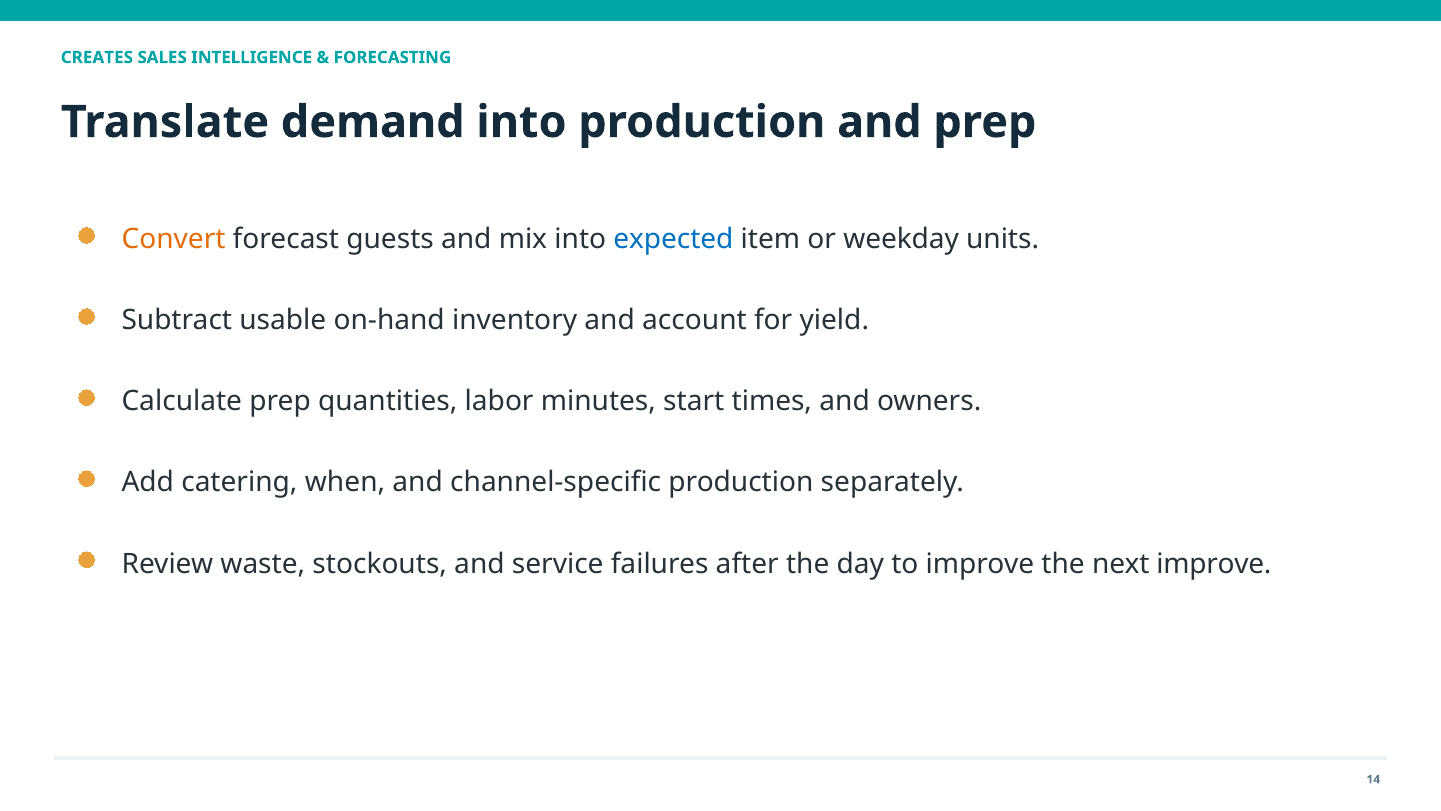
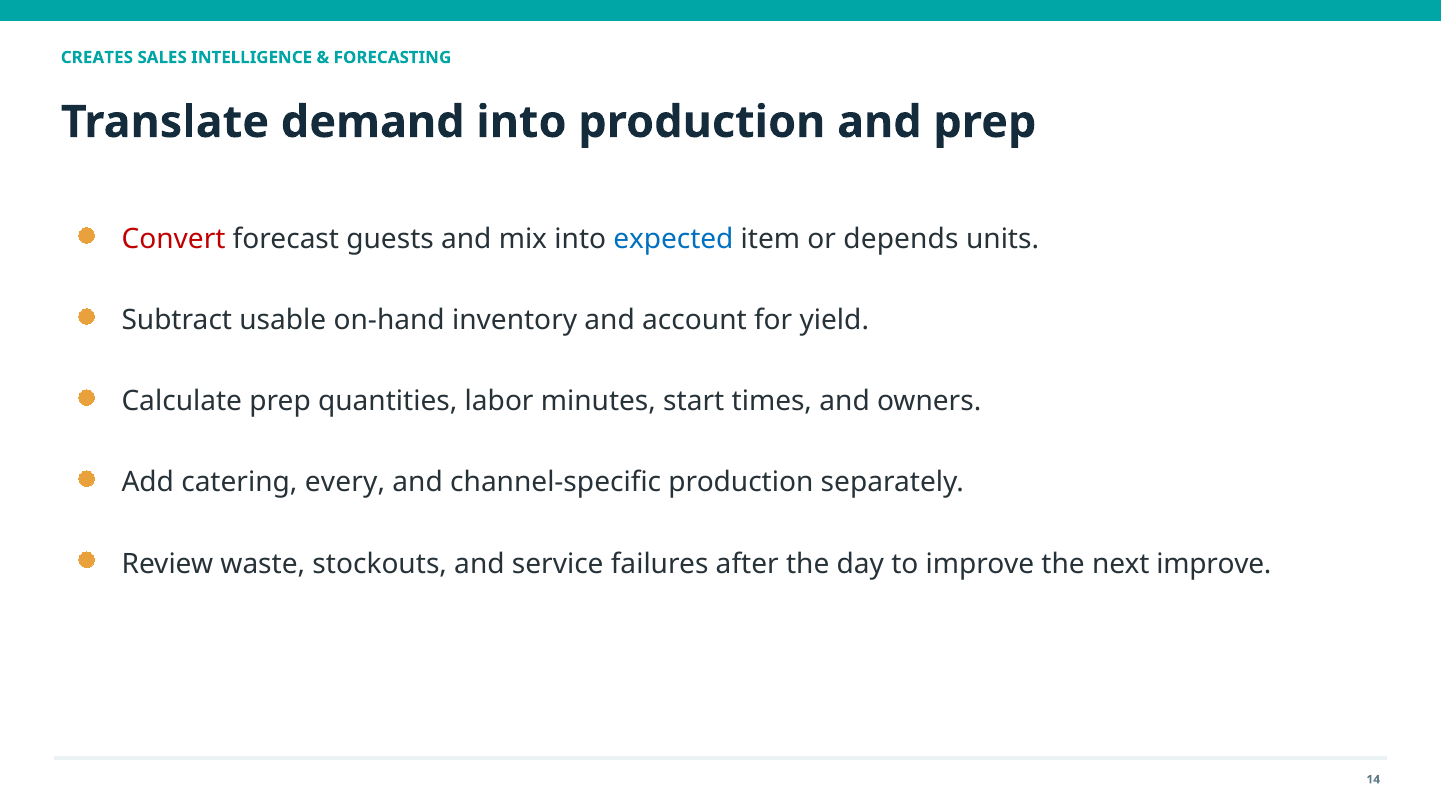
Convert colour: orange -> red
weekday: weekday -> depends
when: when -> every
